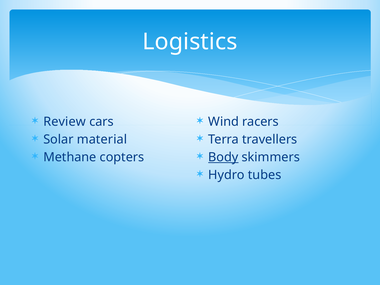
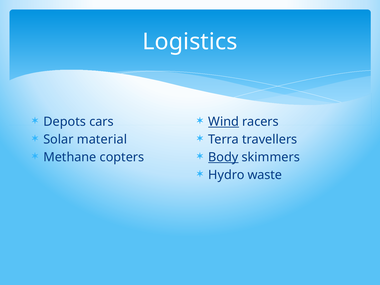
Review: Review -> Depots
Wind underline: none -> present
tubes: tubes -> waste
